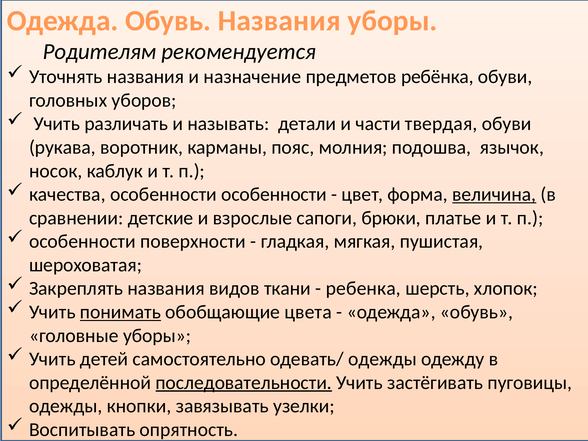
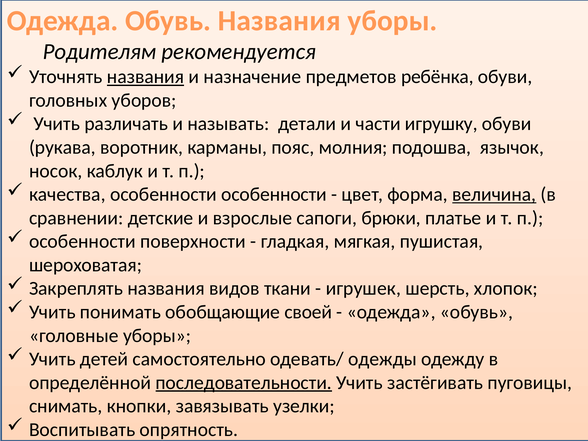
названия at (146, 77) underline: none -> present
твердая: твердая -> игрушку
ребенка: ребенка -> игрушек
понимать underline: present -> none
цвета: цвета -> своей
одежды at (66, 406): одежды -> снимать
